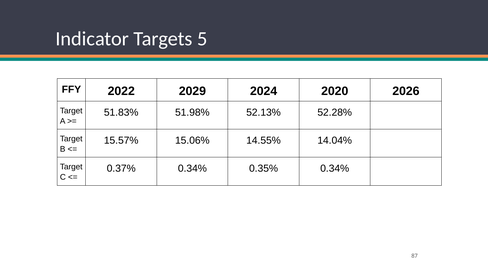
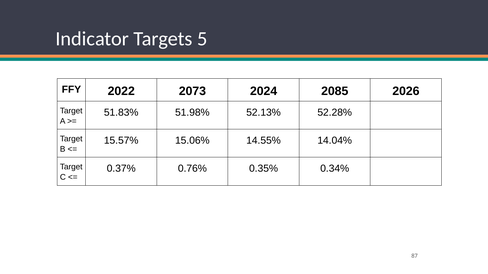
2029: 2029 -> 2073
2020: 2020 -> 2085
0.37% 0.34%: 0.34% -> 0.76%
